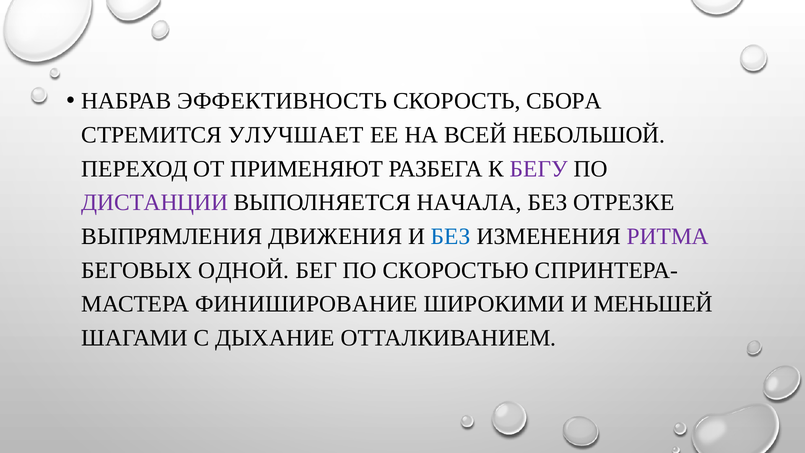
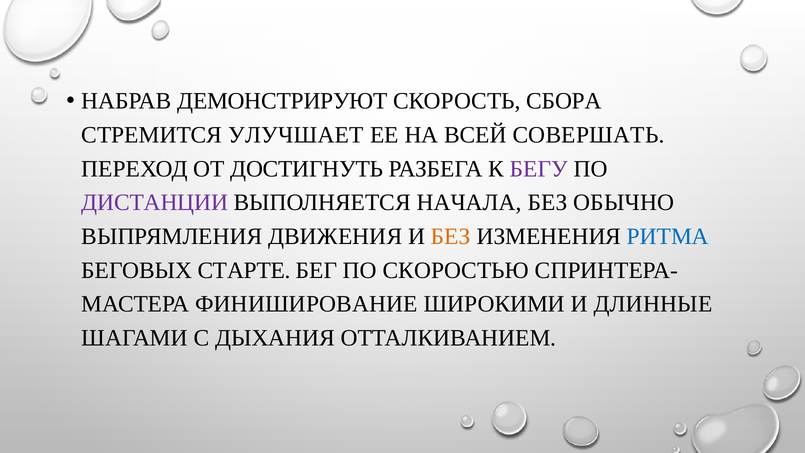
ЭФФЕКТИВНОСТЬ: ЭФФЕКТИВНОСТЬ -> ДЕМОНСТРИРУЮТ
НЕБОЛЬШОЙ: НЕБОЛЬШОЙ -> СОВЕРШАТЬ
ПРИМЕНЯЮТ: ПРИМЕНЯЮТ -> ДОСТИГНУТЬ
ОТРЕЗКЕ: ОТРЕЗКЕ -> ОБЫЧНО
БЕЗ at (451, 236) colour: blue -> orange
РИТМА colour: purple -> blue
ОДНОЙ: ОДНОЙ -> СТАРТЕ
МЕНЬШЕЙ: МЕНЬШЕЙ -> ДЛИННЫЕ
ДЫХАНИЕ: ДЫХАНИЕ -> ДЫХАНИЯ
